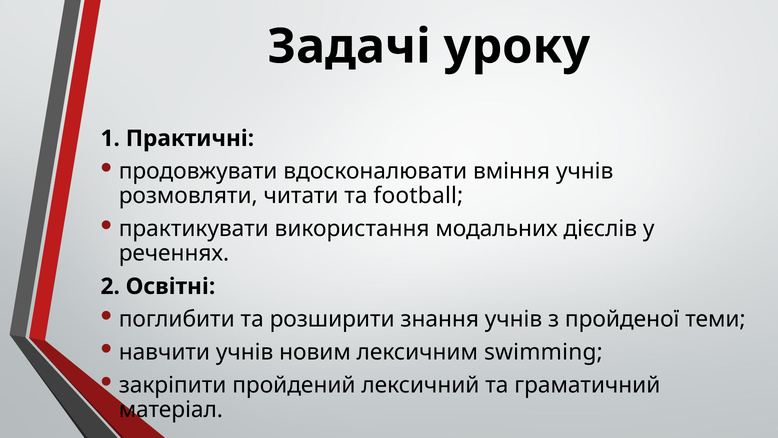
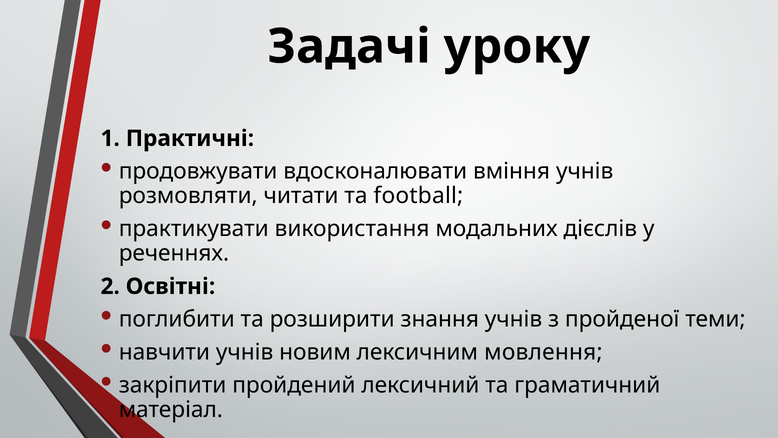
swimming: swimming -> мовлення
